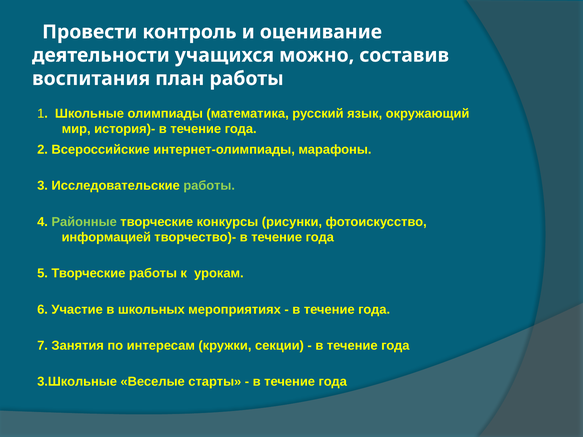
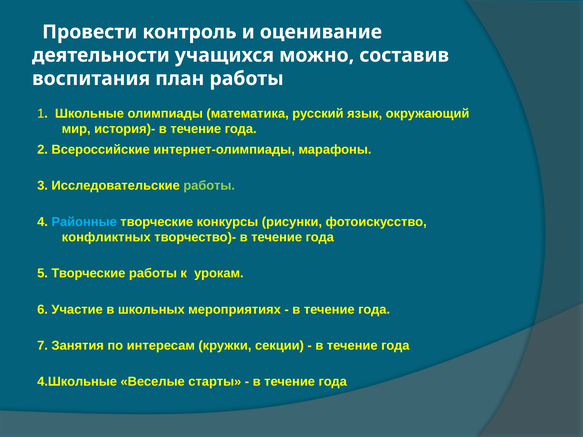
Районные colour: light green -> light blue
информацией: информацией -> конфликтных
3.Школьные: 3.Школьные -> 4.Школьные
